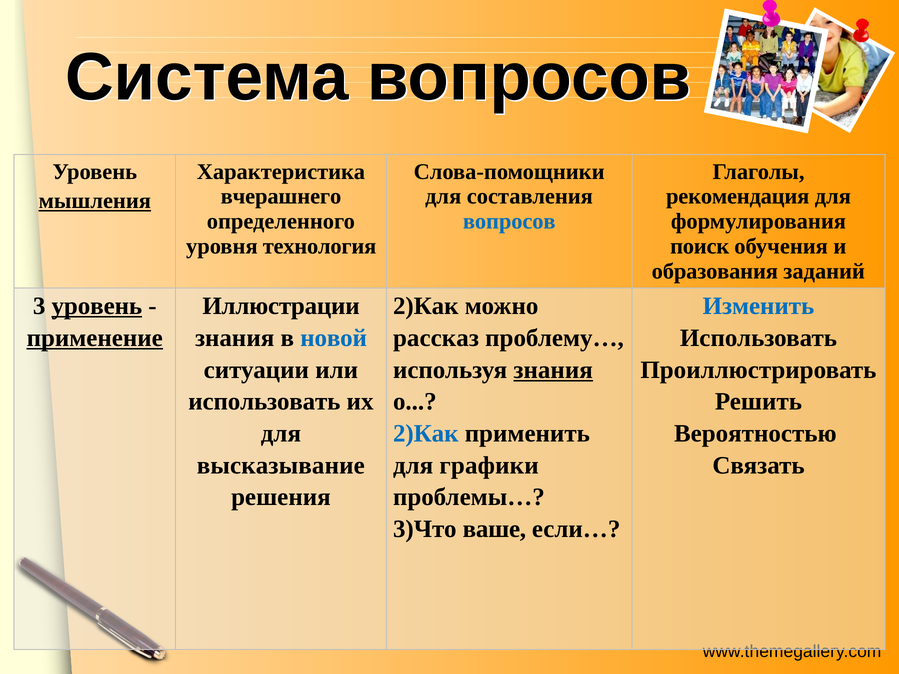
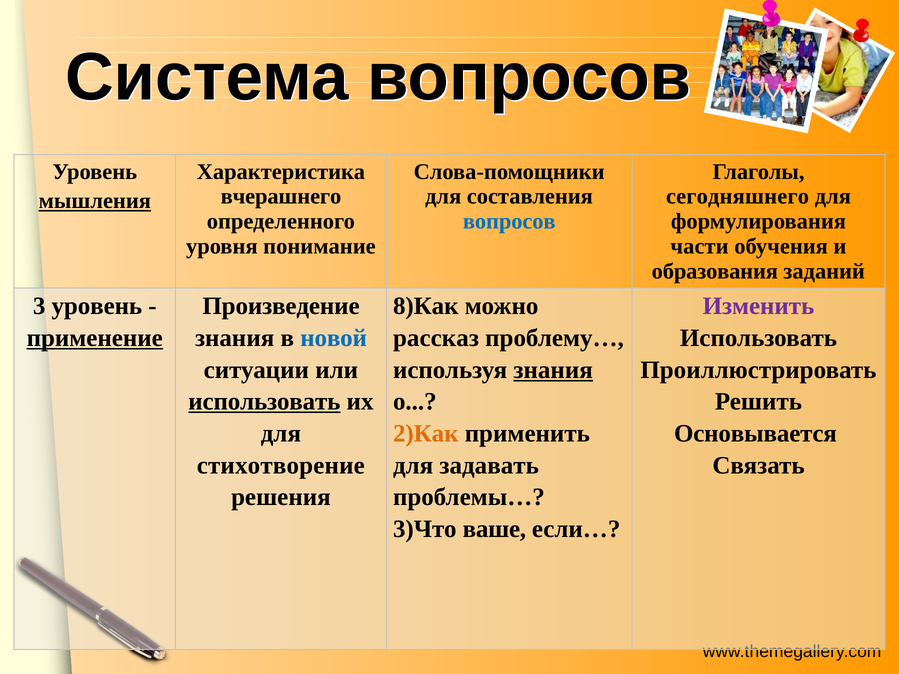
рекомендация: рекомендация -> сегодняшнего
технология: технология -> понимание
поиск: поиск -> части
уровень at (97, 306) underline: present -> none
Иллюстрации: Иллюстрации -> Произведение
2)Как at (426, 306): 2)Как -> 8)Как
Изменить colour: blue -> purple
использовать at (264, 402) underline: none -> present
2)Как at (426, 434) colour: blue -> orange
Вероятностью: Вероятностью -> Основывается
высказывание: высказывание -> стихотворение
графики: графики -> задавать
